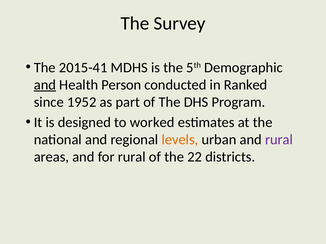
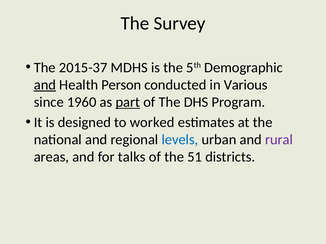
2015-41: 2015-41 -> 2015-37
Ranked: Ranked -> Various
1952: 1952 -> 1960
part underline: none -> present
levels colour: orange -> blue
for rural: rural -> talks
22: 22 -> 51
